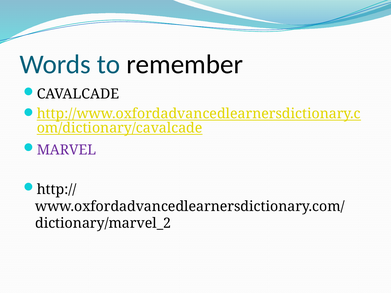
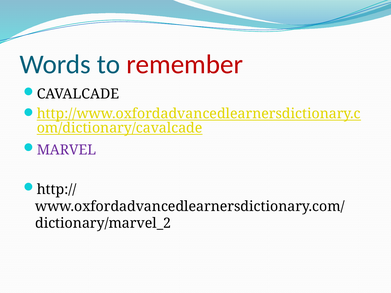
remember colour: black -> red
